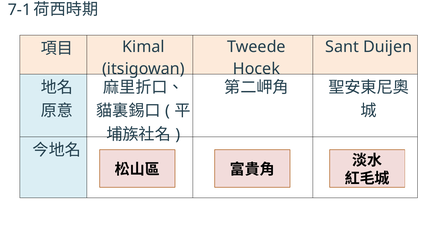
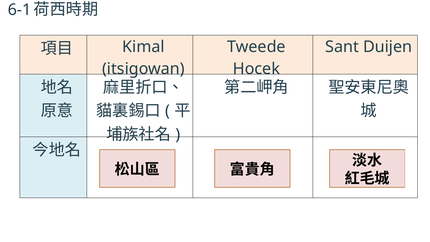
7-1: 7-1 -> 6-1
